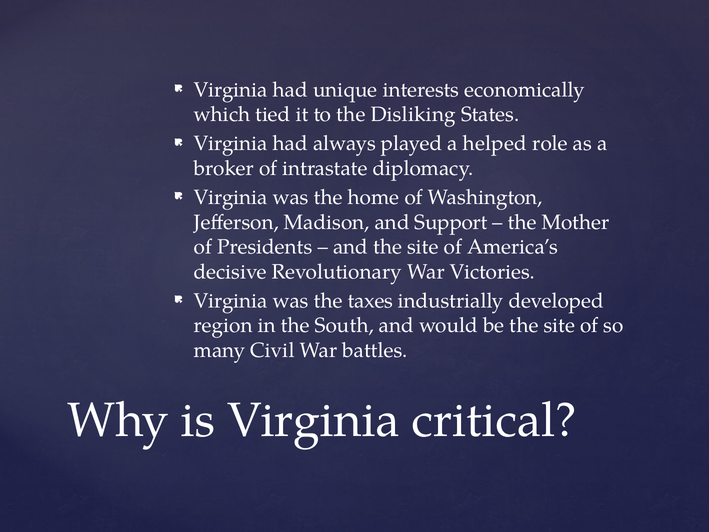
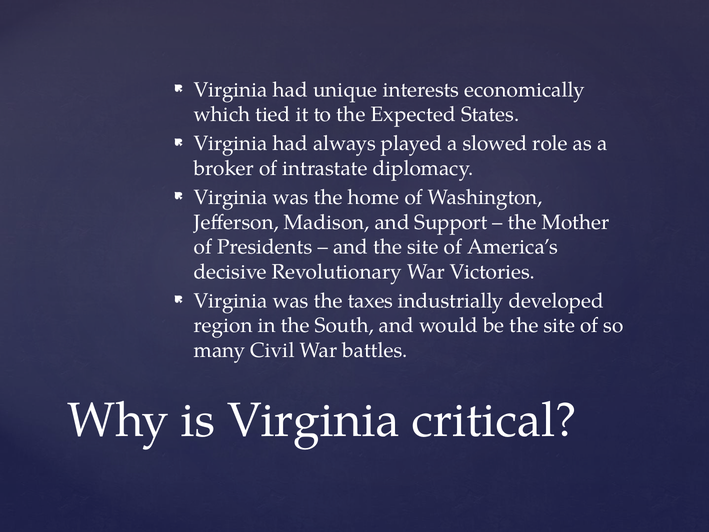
Disliking: Disliking -> Expected
helped: helped -> slowed
